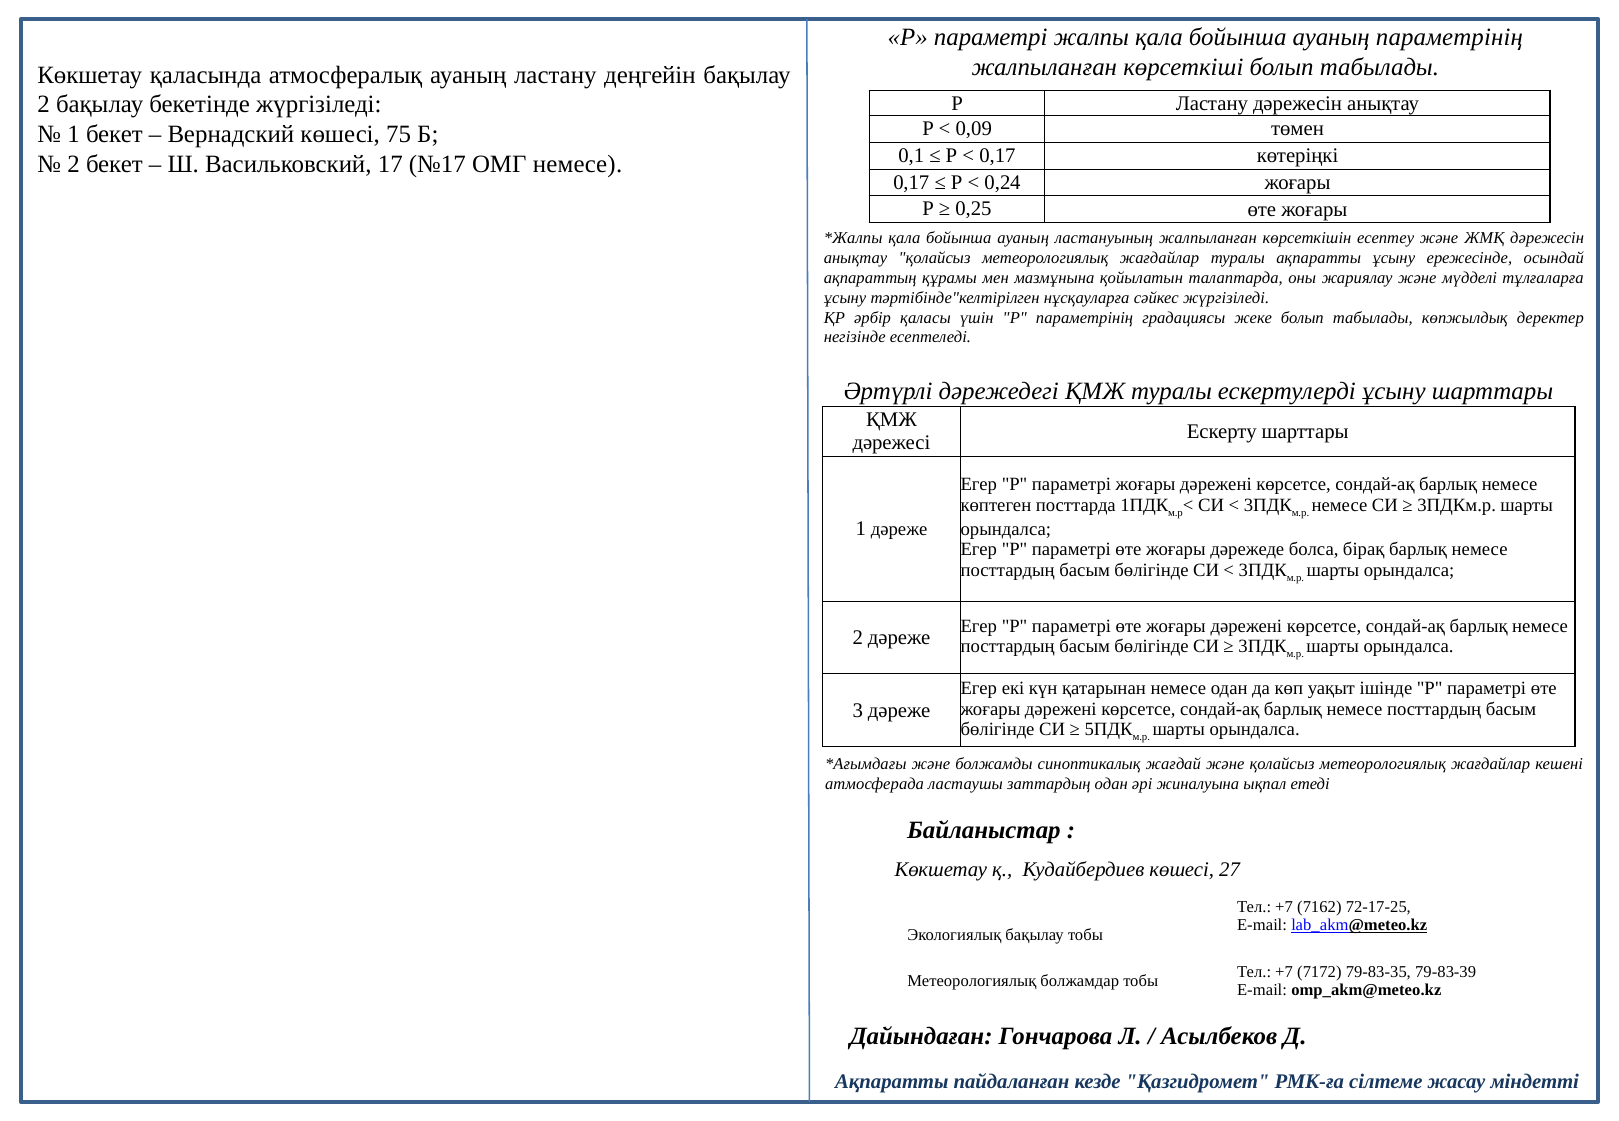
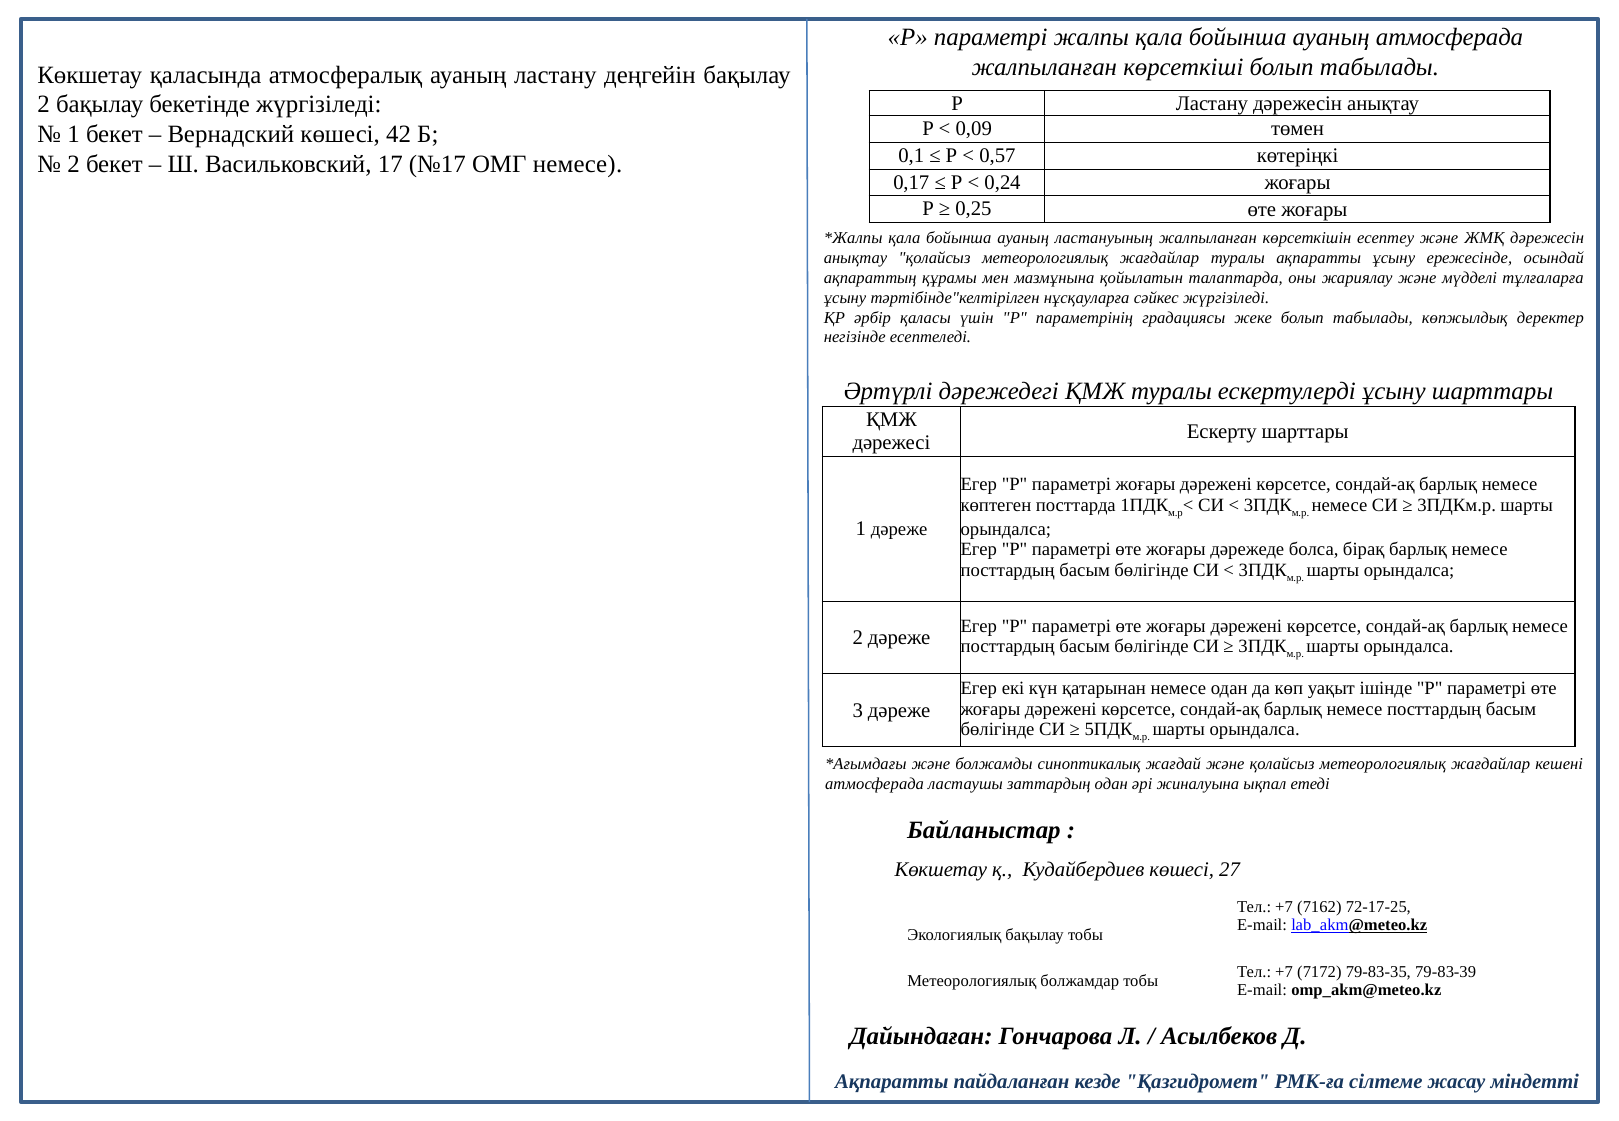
ауаның параметрінің: параметрінің -> атмосферада
75: 75 -> 42
0,17 at (997, 155): 0,17 -> 0,57
